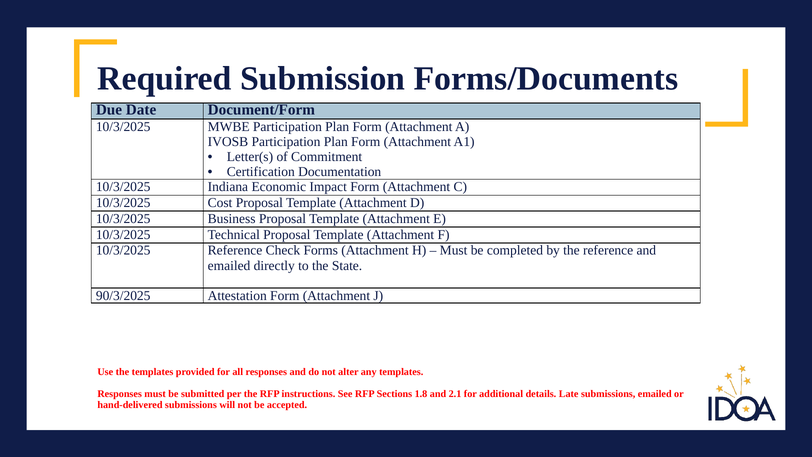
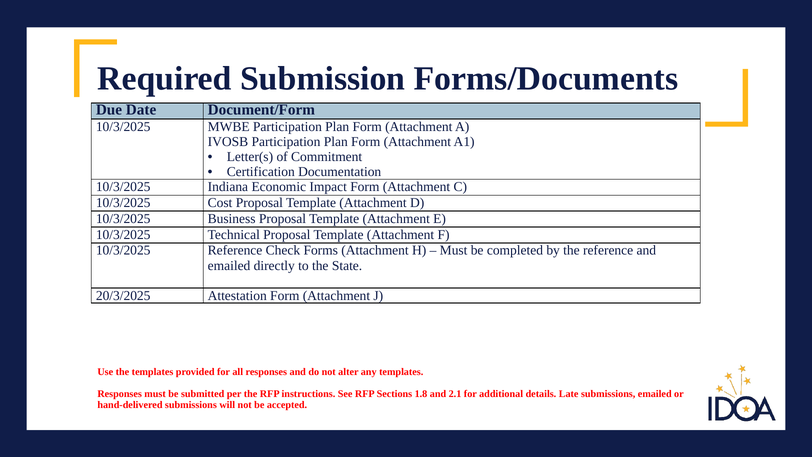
90/3/2025: 90/3/2025 -> 20/3/2025
